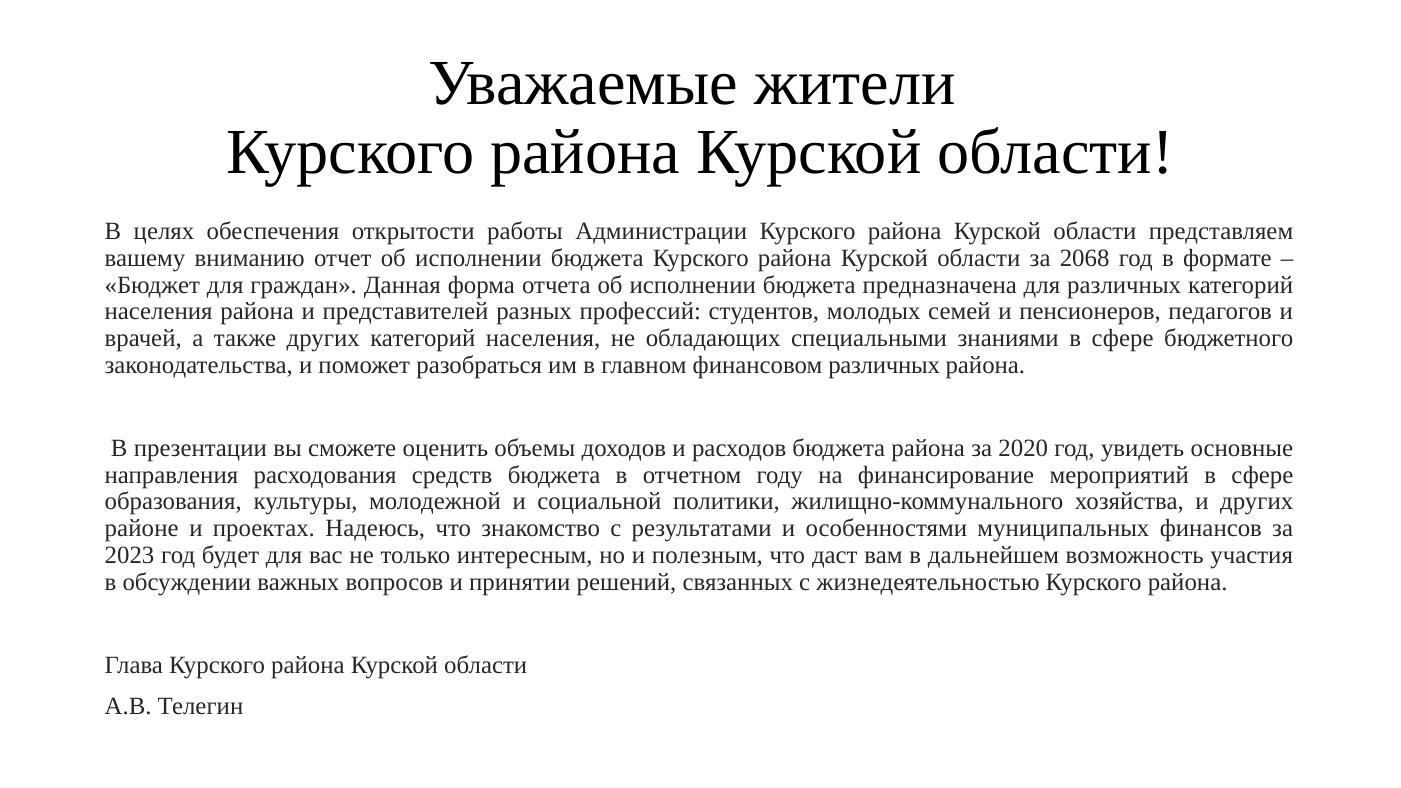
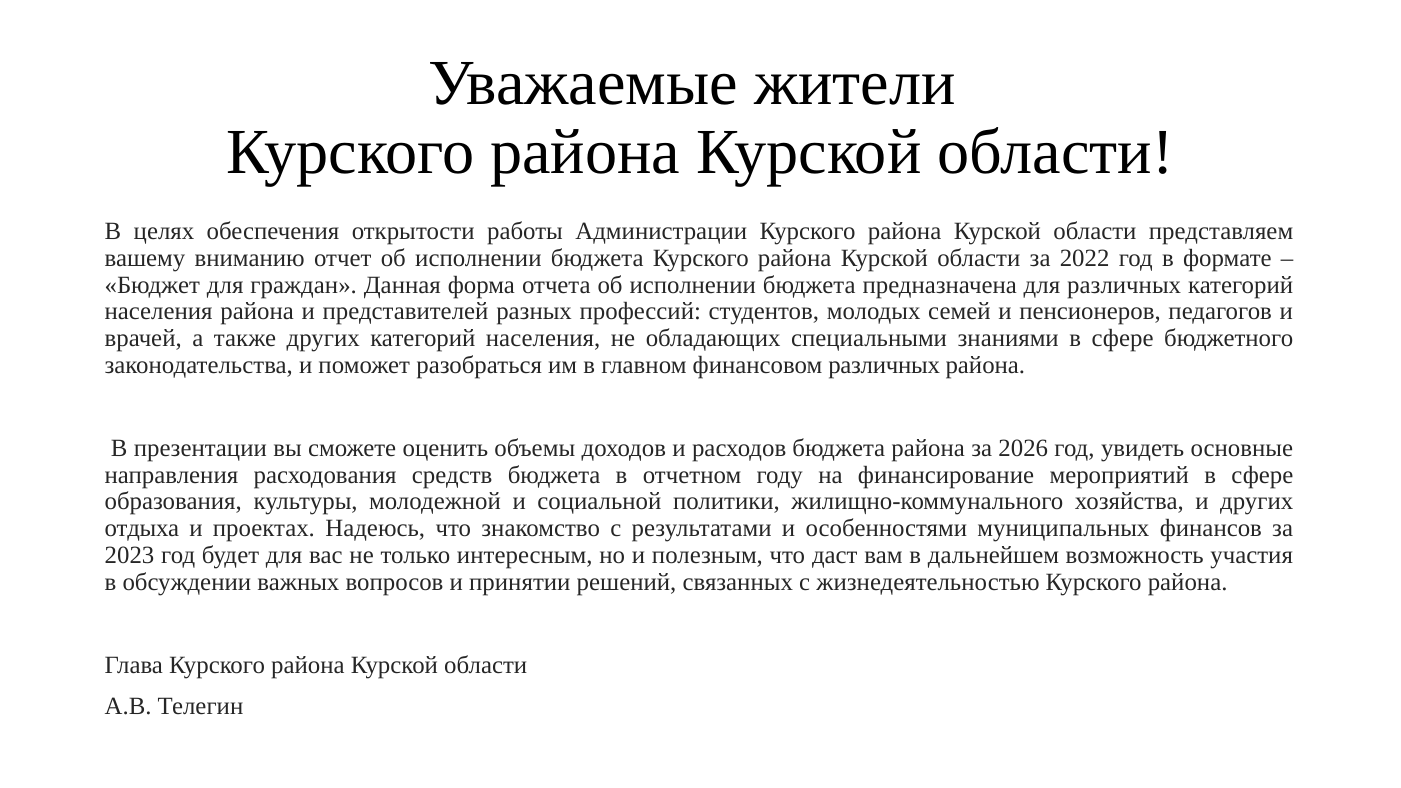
2068: 2068 -> 2022
2020: 2020 -> 2026
районе: районе -> отдыха
